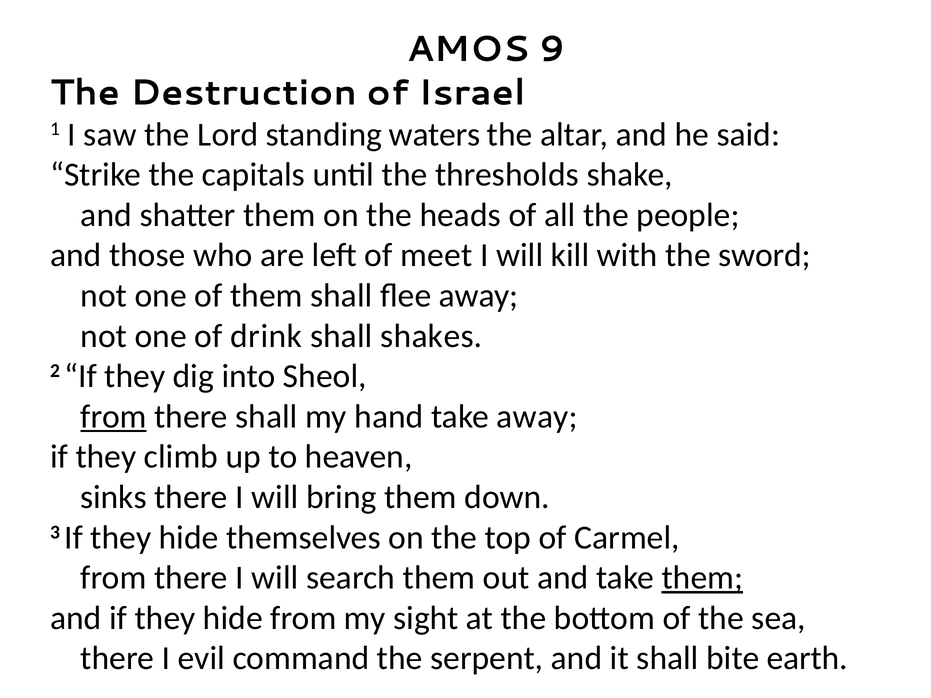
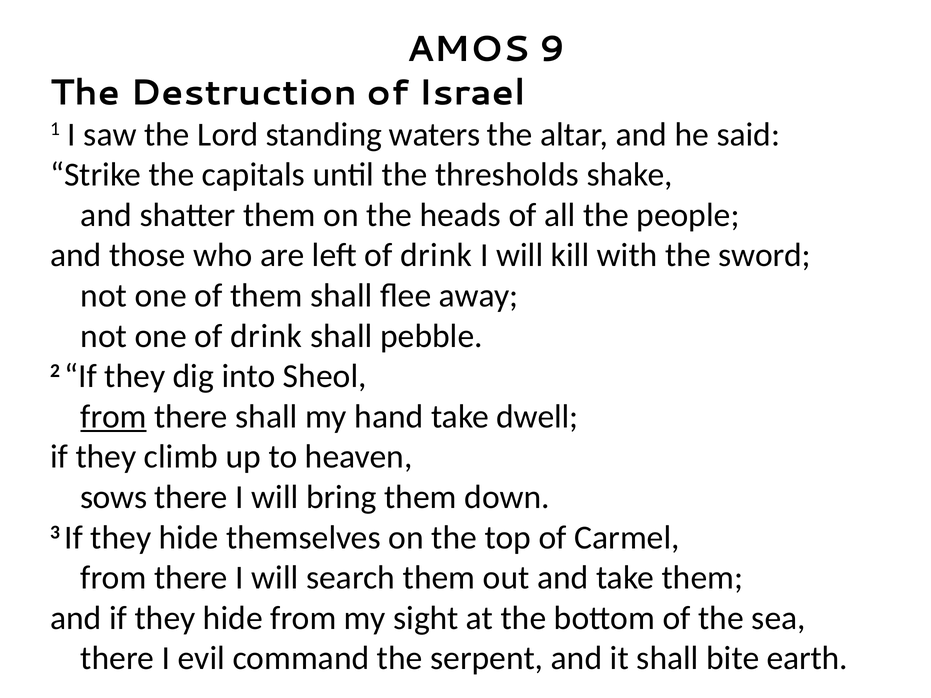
left of meet: meet -> drink
shakes: shakes -> pebble
take away: away -> dwell
sinks: sinks -> sows
them at (702, 578) underline: present -> none
